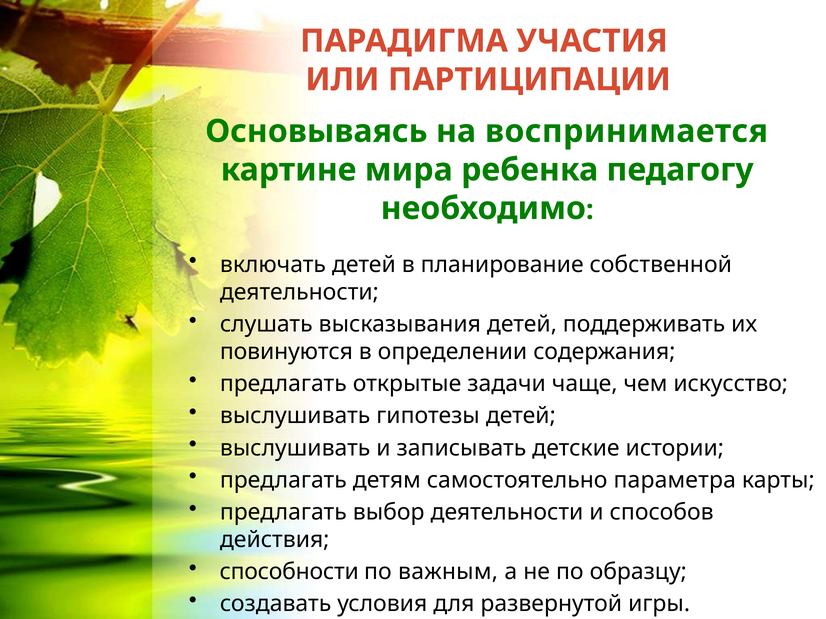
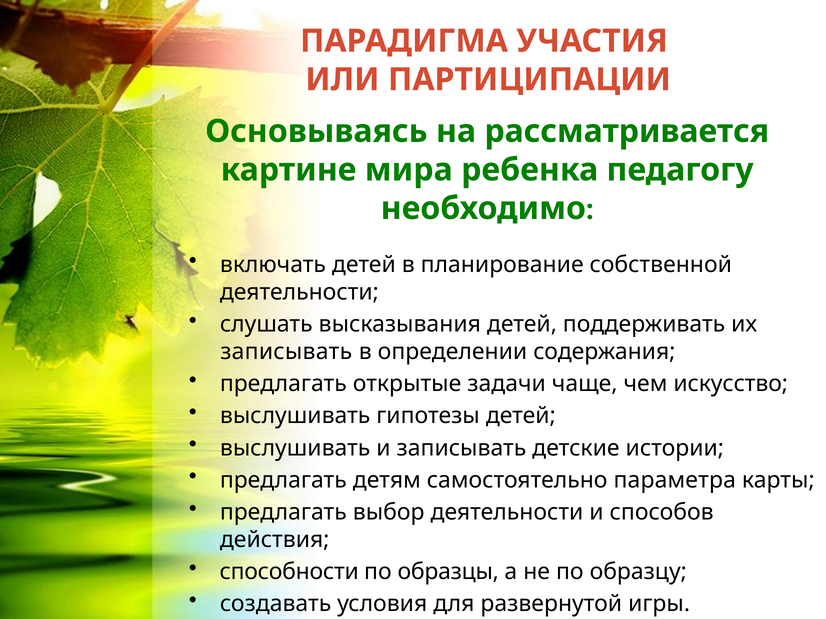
воспринимается: воспринимается -> рассматривается
повинуются at (286, 352): повинуются -> записывать
важным: важным -> образцы
